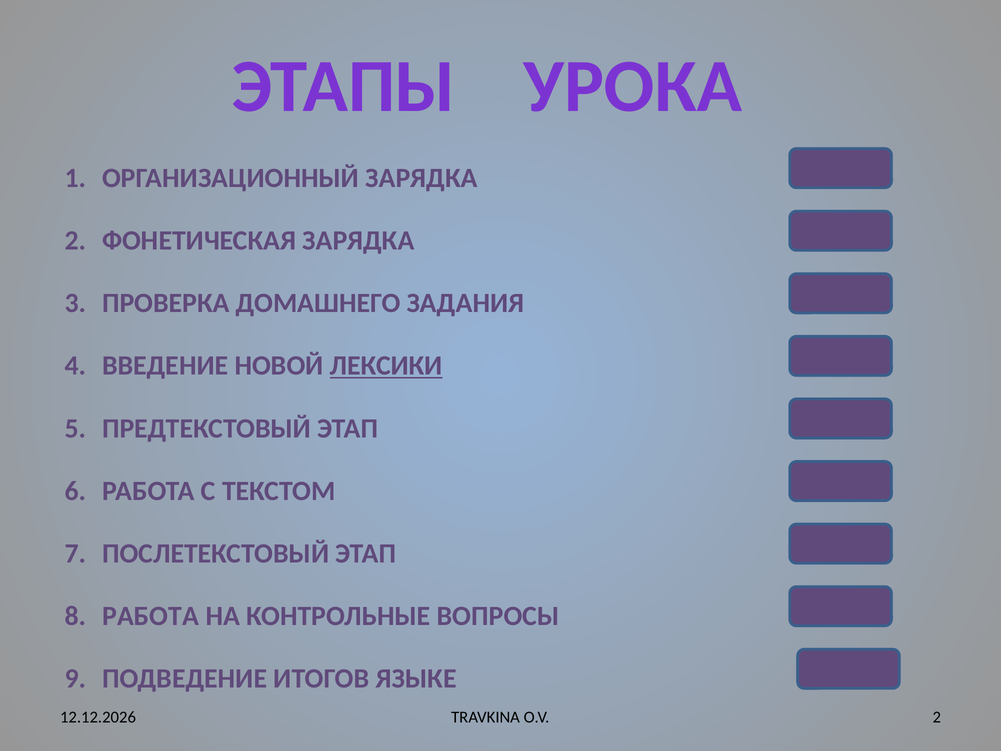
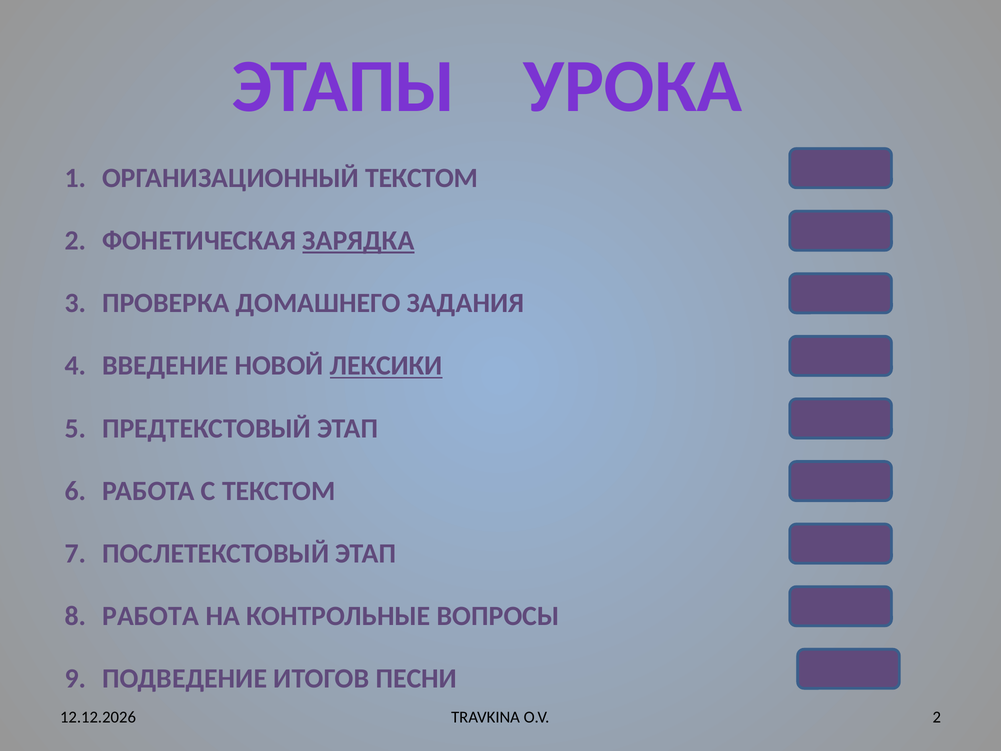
ОРГАНИЗАЦИОННЫЙ ЗАРЯДКА: ЗАРЯДКА -> ТЕКСТОМ
ЗАРЯДКА at (358, 240) underline: none -> present
ЯЗЫКЕ: ЯЗЫКЕ -> ПЕСНИ
